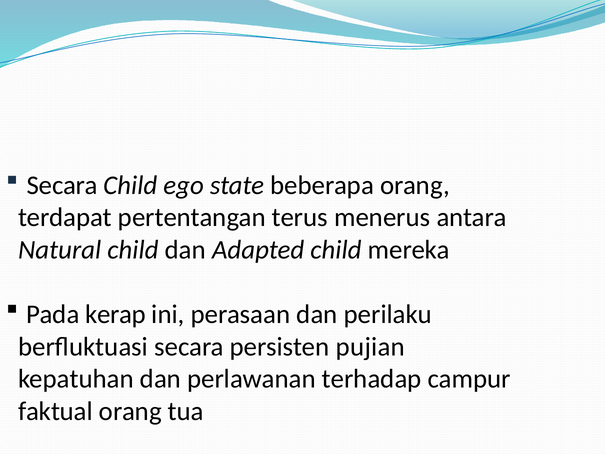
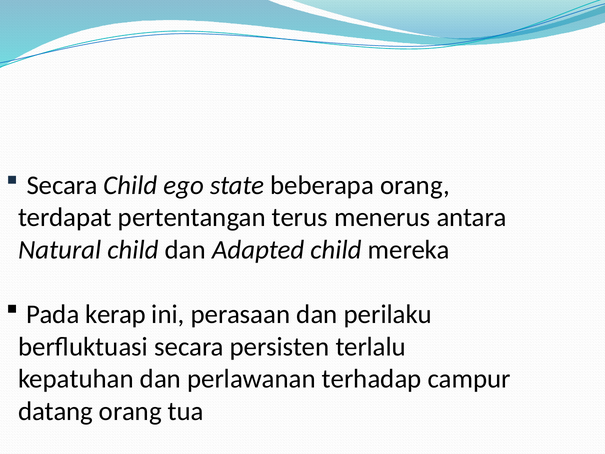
pujian: pujian -> terlalu
faktual: faktual -> datang
